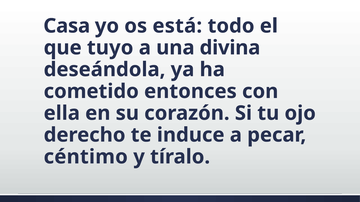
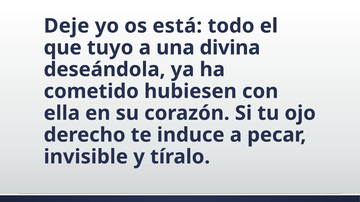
Casa: Casa -> Deje
entonces: entonces -> hubiesen
céntimo: céntimo -> invisible
